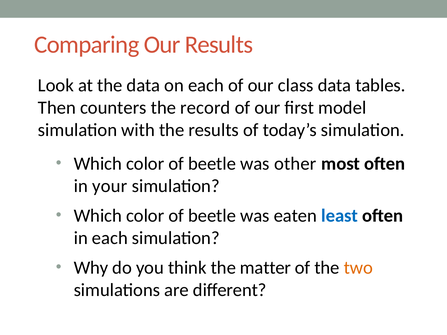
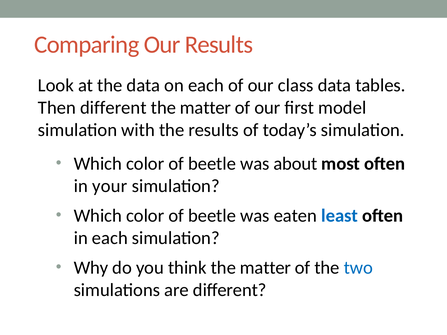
Then counters: counters -> different
record at (205, 108): record -> matter
other: other -> about
two colour: orange -> blue
